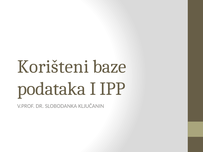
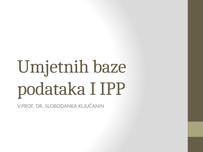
Korišteni: Korišteni -> Umjetnih
